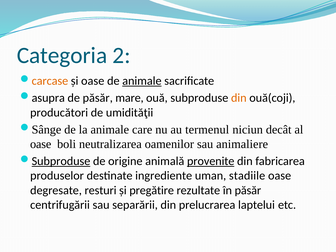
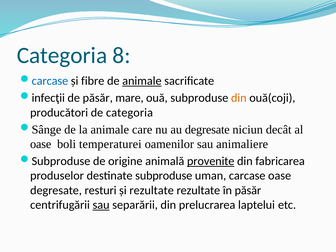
2: 2 -> 8
carcase at (50, 81) colour: orange -> blue
și oase: oase -> fibre
asupra: asupra -> infecţii
de umidităţii: umidităţii -> categoria
au termenul: termenul -> degresate
neutralizarea: neutralizarea -> temperaturei
Subproduse at (61, 161) underline: present -> none
destinate ingrediente: ingrediente -> subproduse
uman stadiile: stadiile -> carcase
și pregătire: pregătire -> rezultate
sau at (101, 205) underline: none -> present
